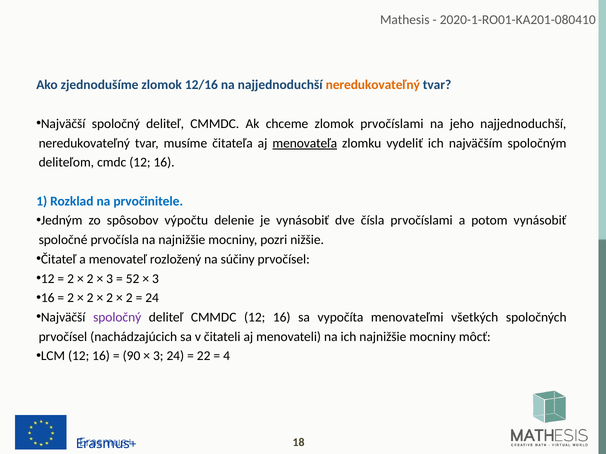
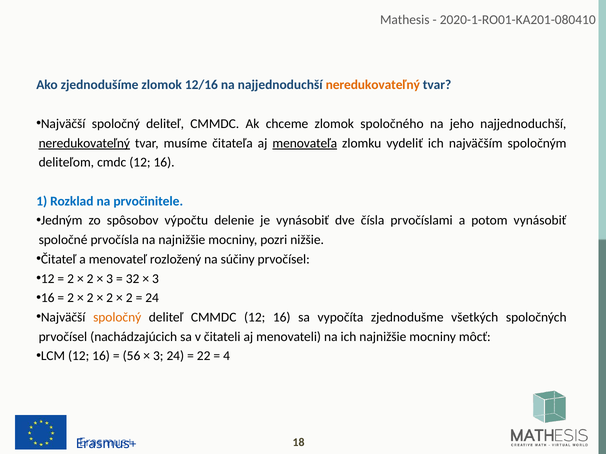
zlomok prvočíslami: prvočíslami -> spoločného
neredukovateľný at (84, 143) underline: none -> present
52: 52 -> 32
spoločný at (117, 318) colour: purple -> orange
menovateľmi: menovateľmi -> zjednodušme
90: 90 -> 56
